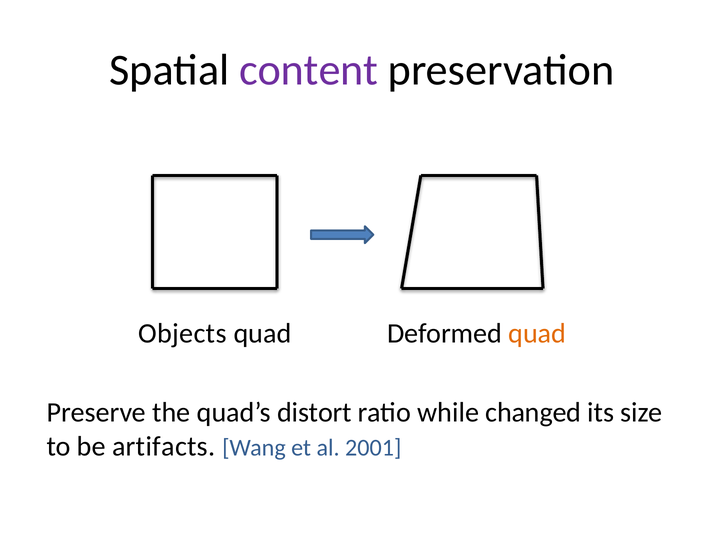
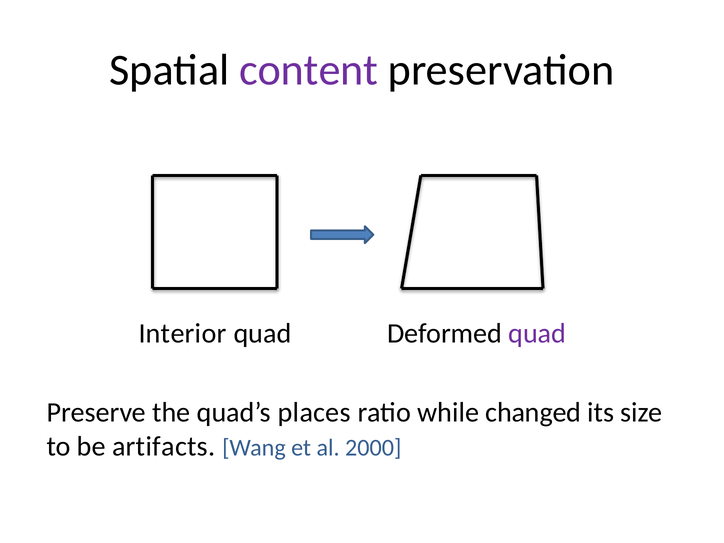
Objects: Objects -> Interior
quad at (537, 333) colour: orange -> purple
distort: distort -> places
2001: 2001 -> 2000
